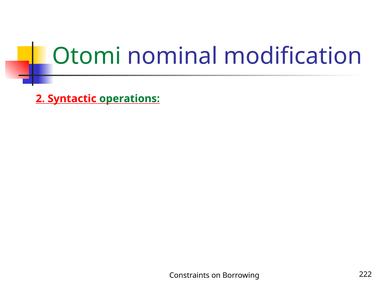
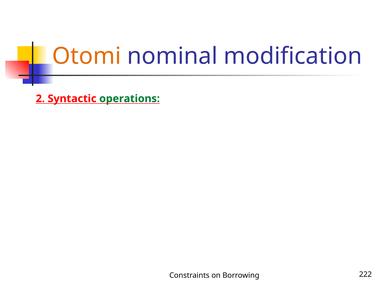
Otomi colour: green -> orange
